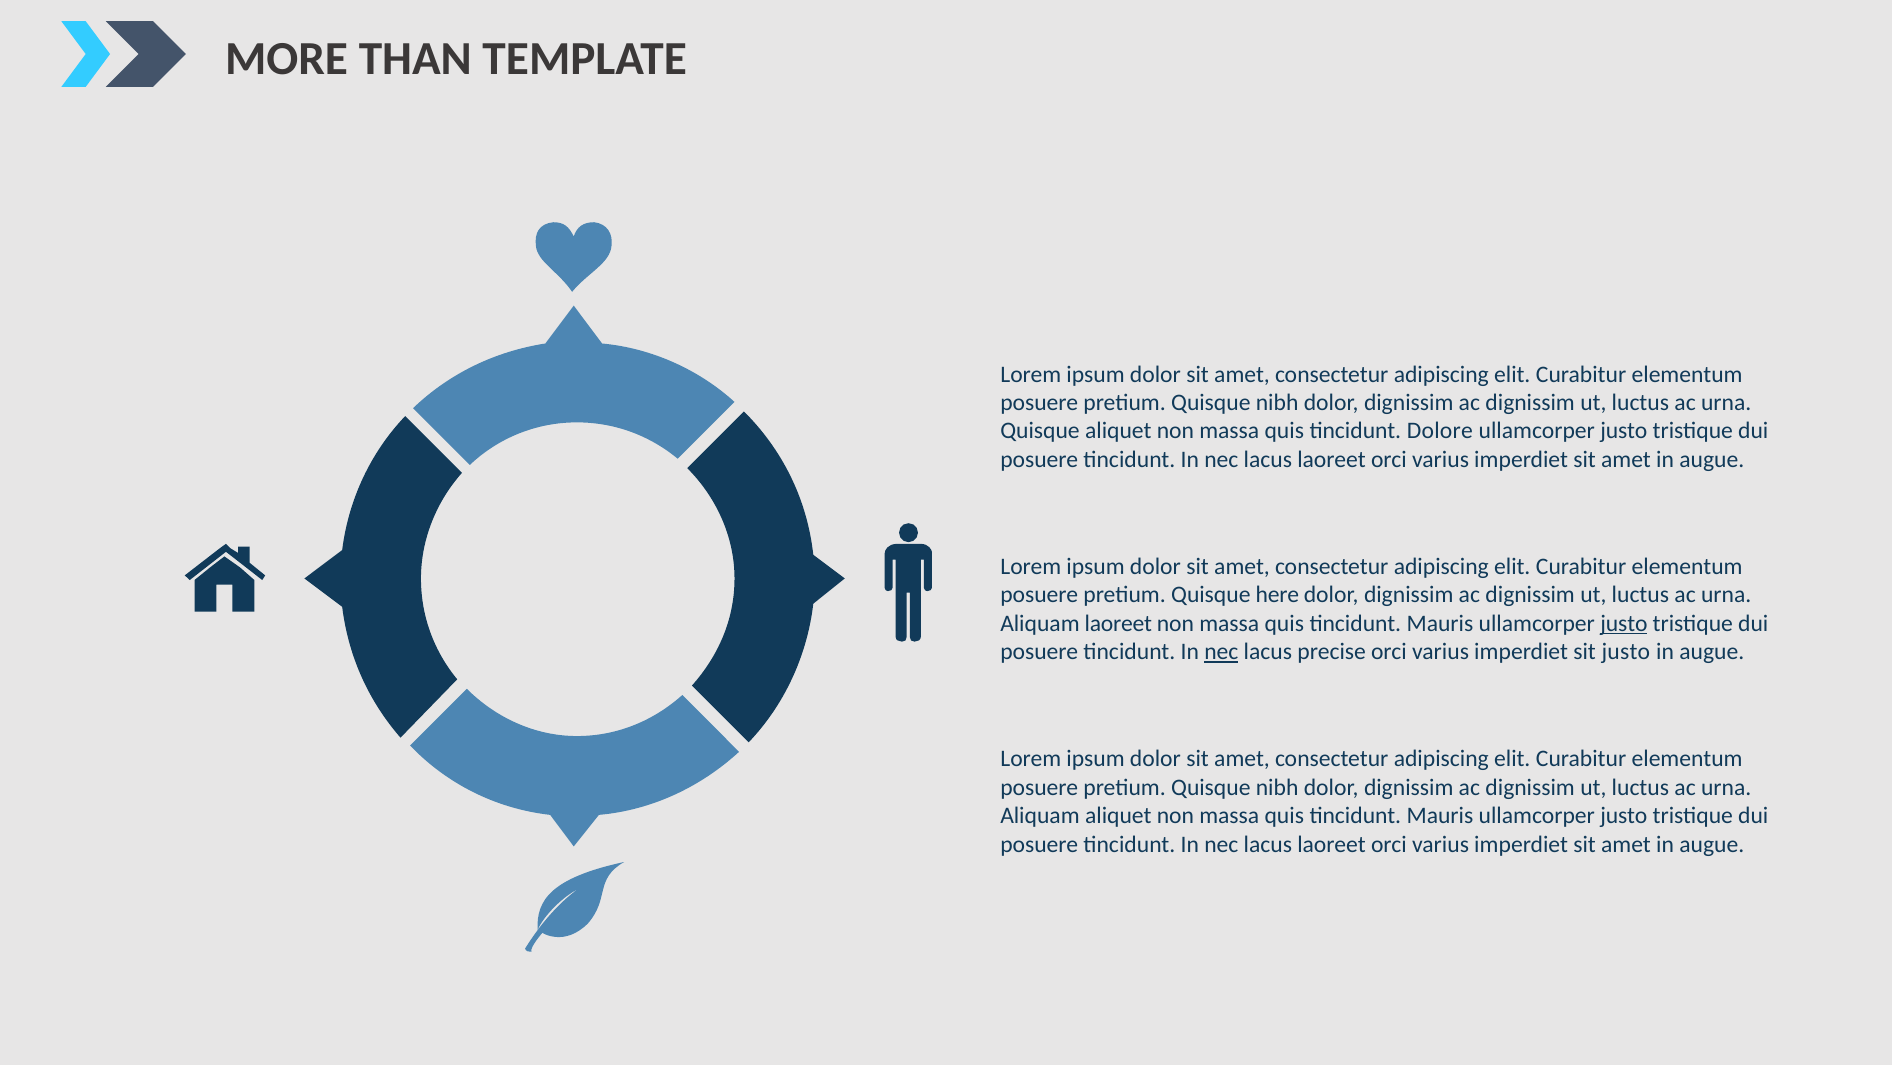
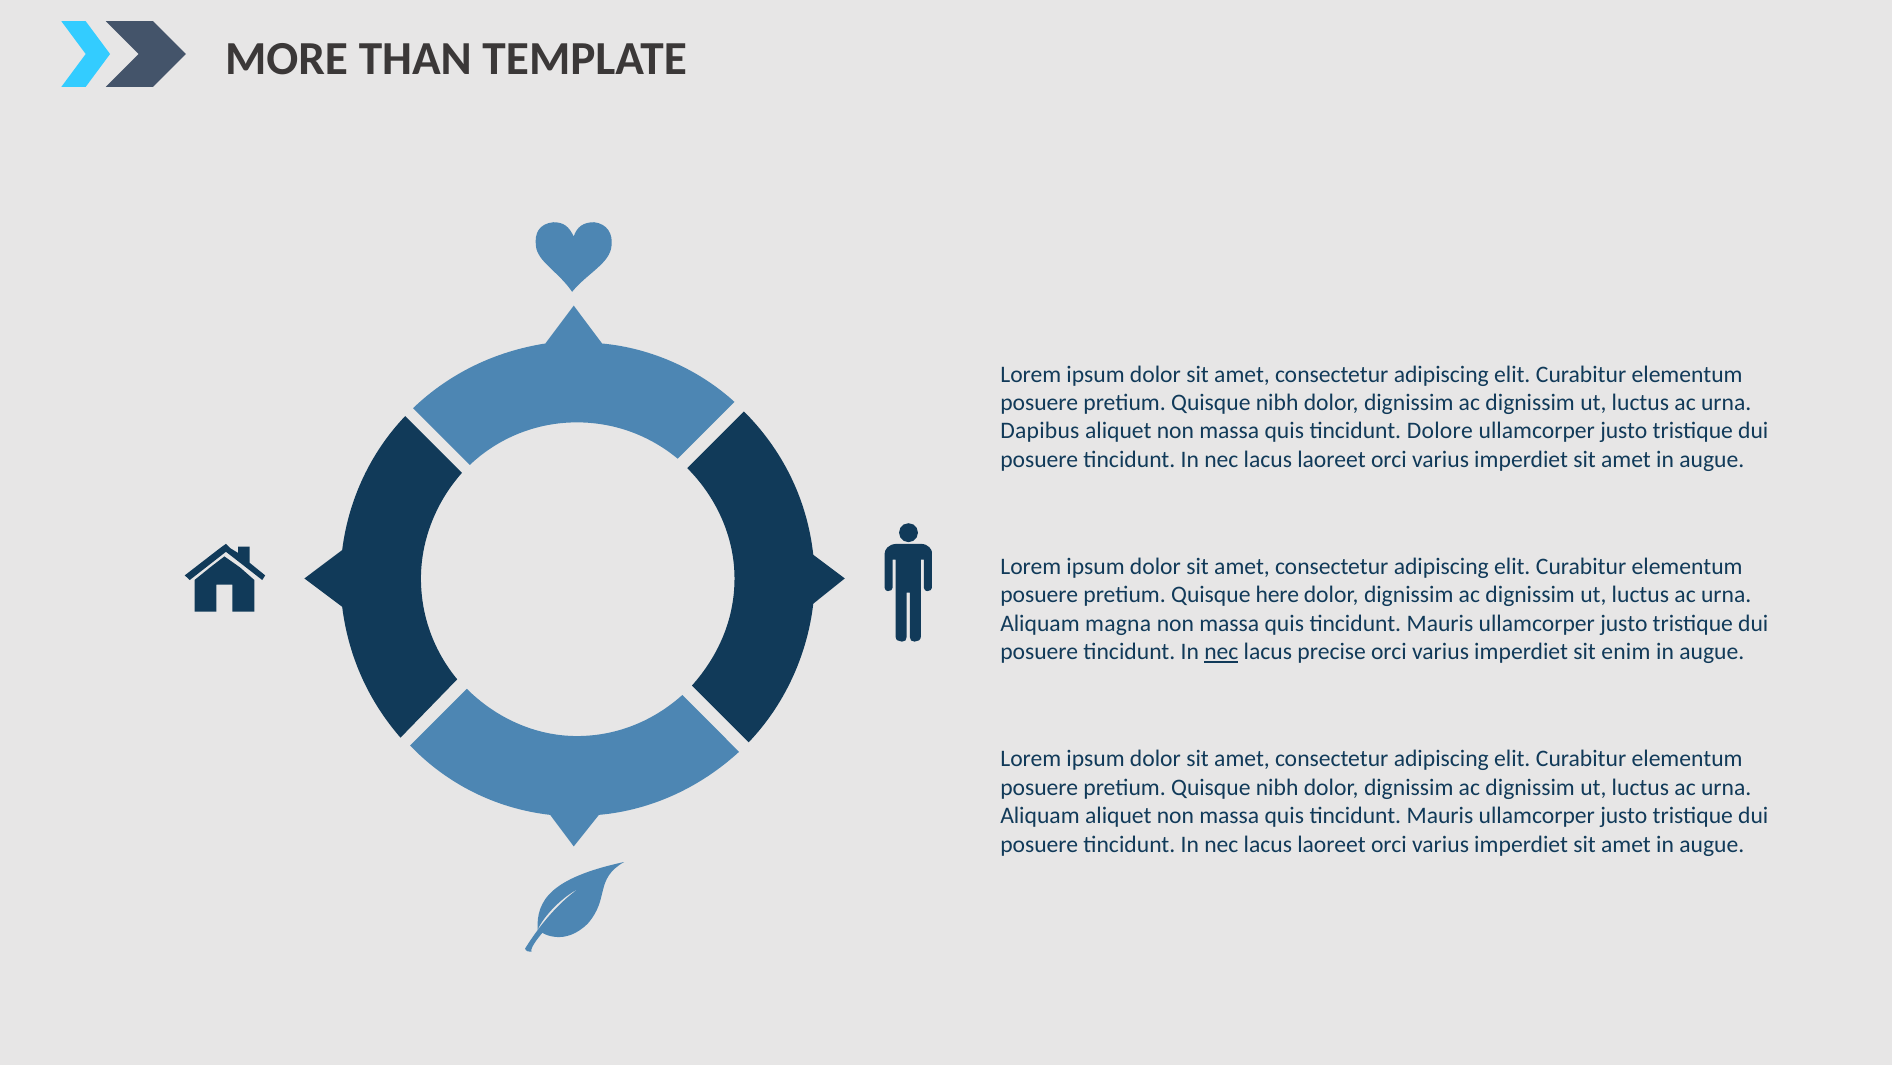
Quisque at (1040, 431): Quisque -> Dapibus
Aliquam laoreet: laoreet -> magna
justo at (1624, 623) underline: present -> none
sit justo: justo -> enim
